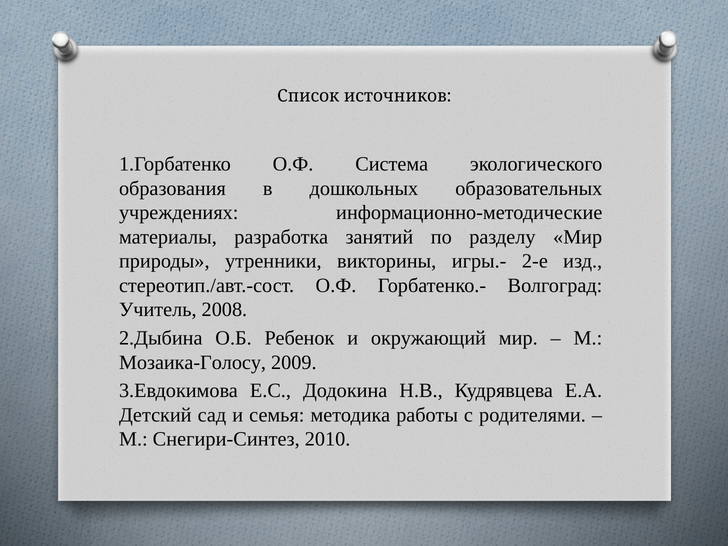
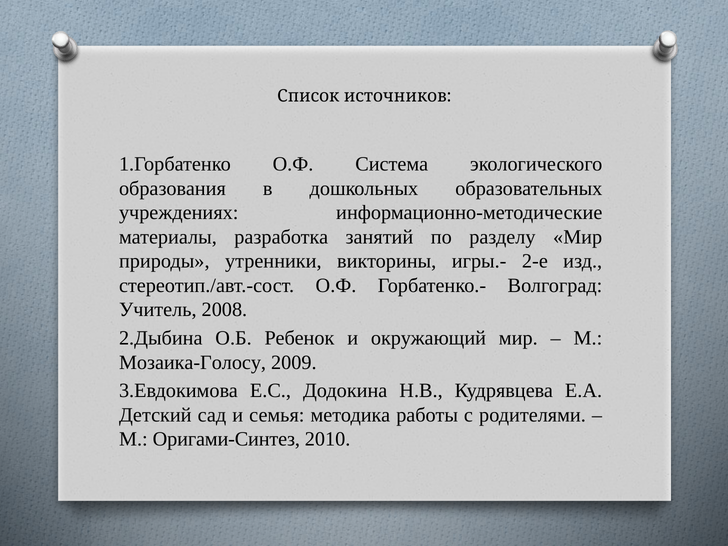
Снегири-Синтез: Снегири-Синтез -> Оригами-Синтез
